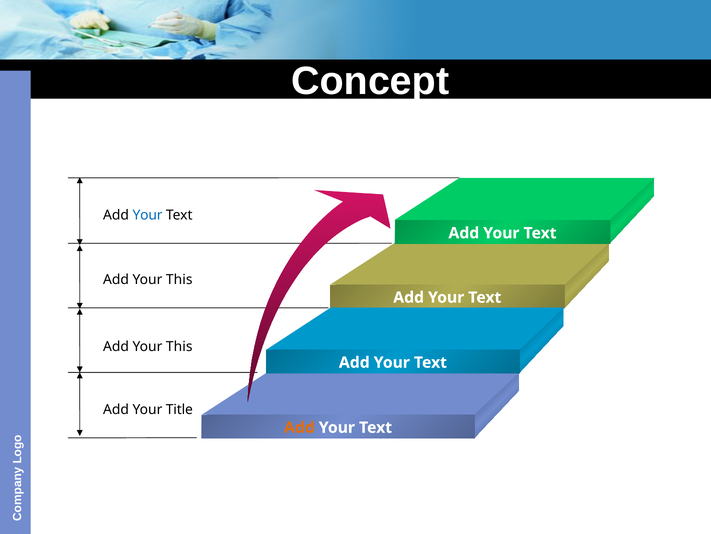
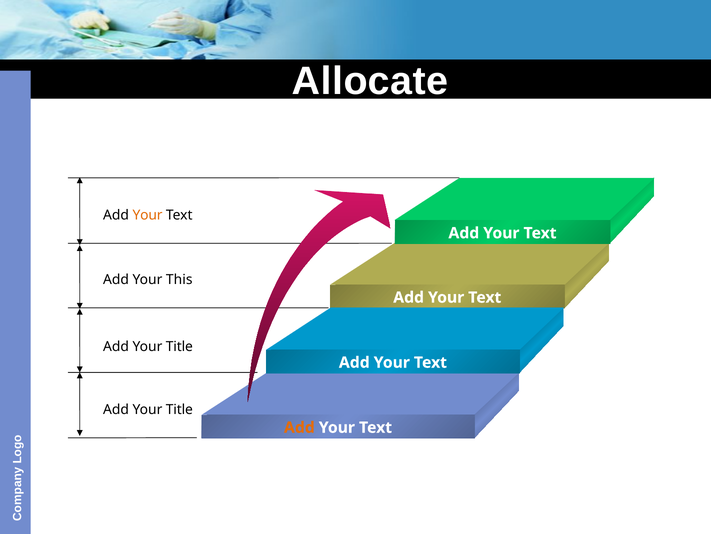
Concept: Concept -> Allocate
Your at (148, 215) colour: blue -> orange
This at (179, 346): This -> Title
